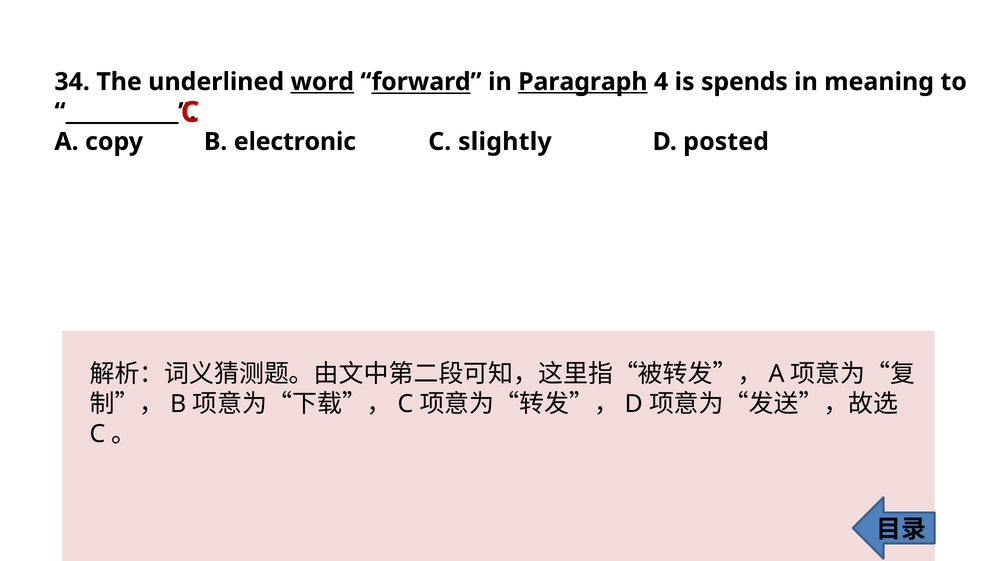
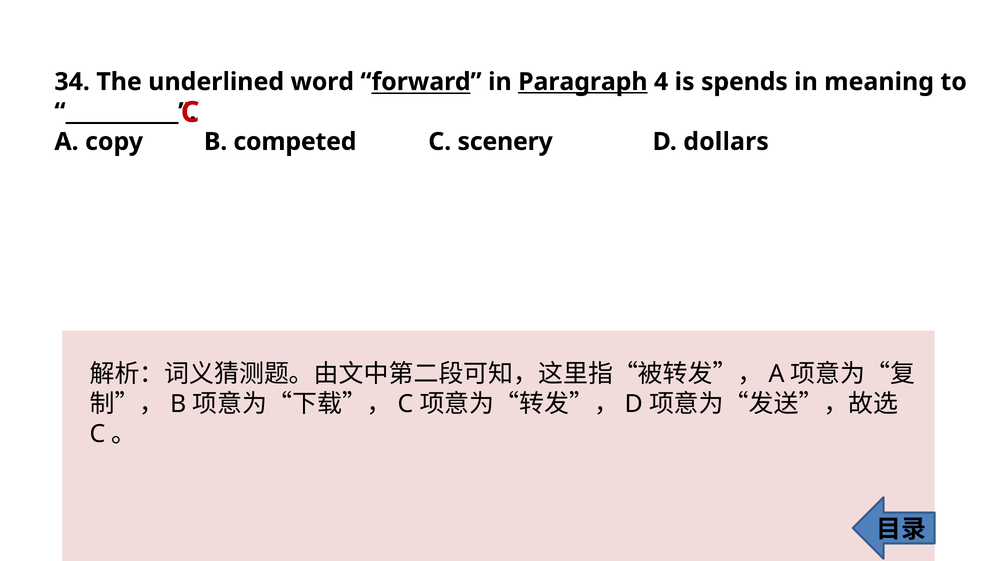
word underline: present -> none
electronic: electronic -> competed
slightly: slightly -> scenery
posted: posted -> dollars
